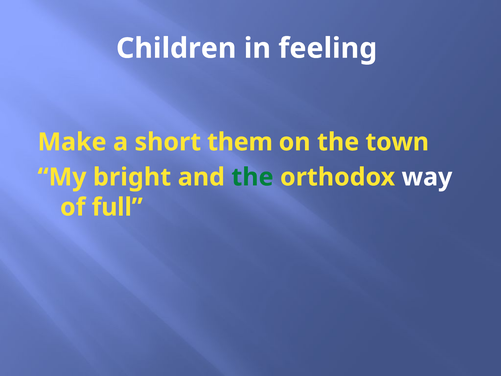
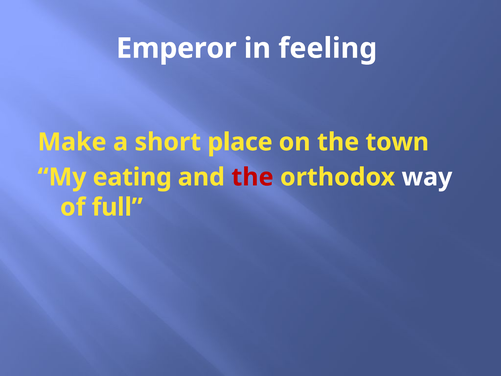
Children: Children -> Emperor
them: them -> place
bright: bright -> eating
the at (252, 177) colour: green -> red
